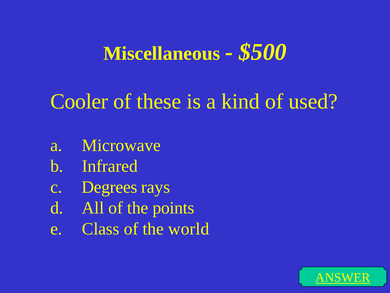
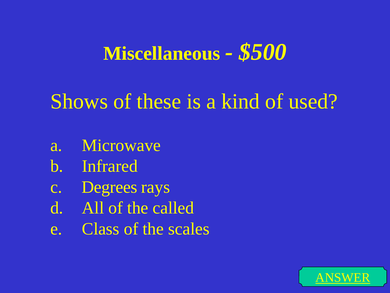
Cooler: Cooler -> Shows
points: points -> called
world: world -> scales
